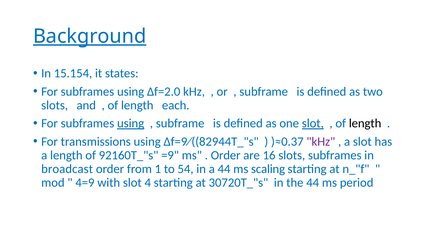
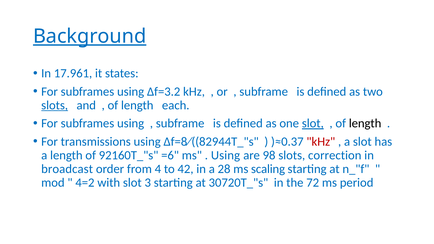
15.154: 15.154 -> 17.961
Δf=2.0: Δf=2.0 -> Δf=3.2
slots at (55, 105) underline: none -> present
using at (131, 123) underline: present -> none
Δf=9⁄((82944T_"s: Δf=9⁄((82944T_"s -> Δf=8⁄((82944T_"s
kHz at (321, 142) colour: purple -> red
=9: =9 -> =6
Order at (226, 155): Order -> Using
16: 16 -> 98
slots subframes: subframes -> correction
1: 1 -> 4
54: 54 -> 42
a 44: 44 -> 28
4=9: 4=9 -> 4=2
4: 4 -> 3
the 44: 44 -> 72
